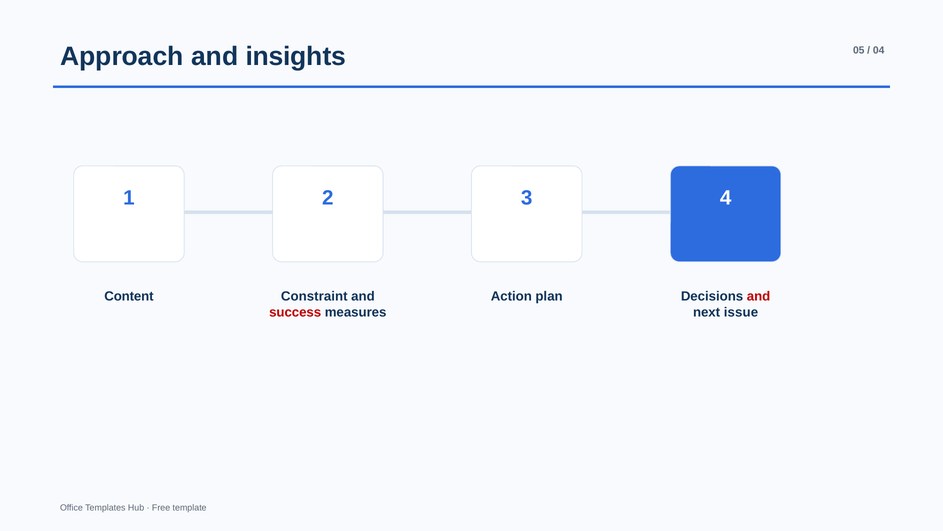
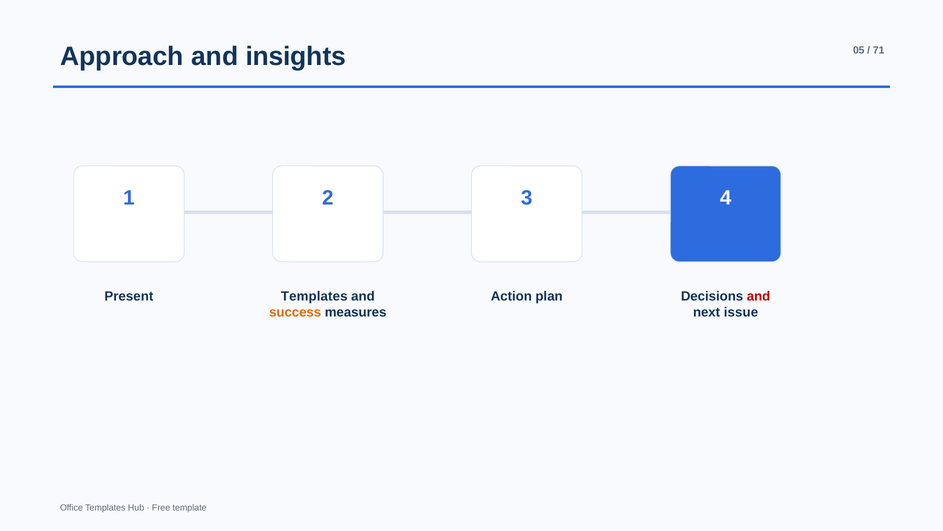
04: 04 -> 71
Content: Content -> Present
Constraint at (314, 296): Constraint -> Templates
success colour: red -> orange
